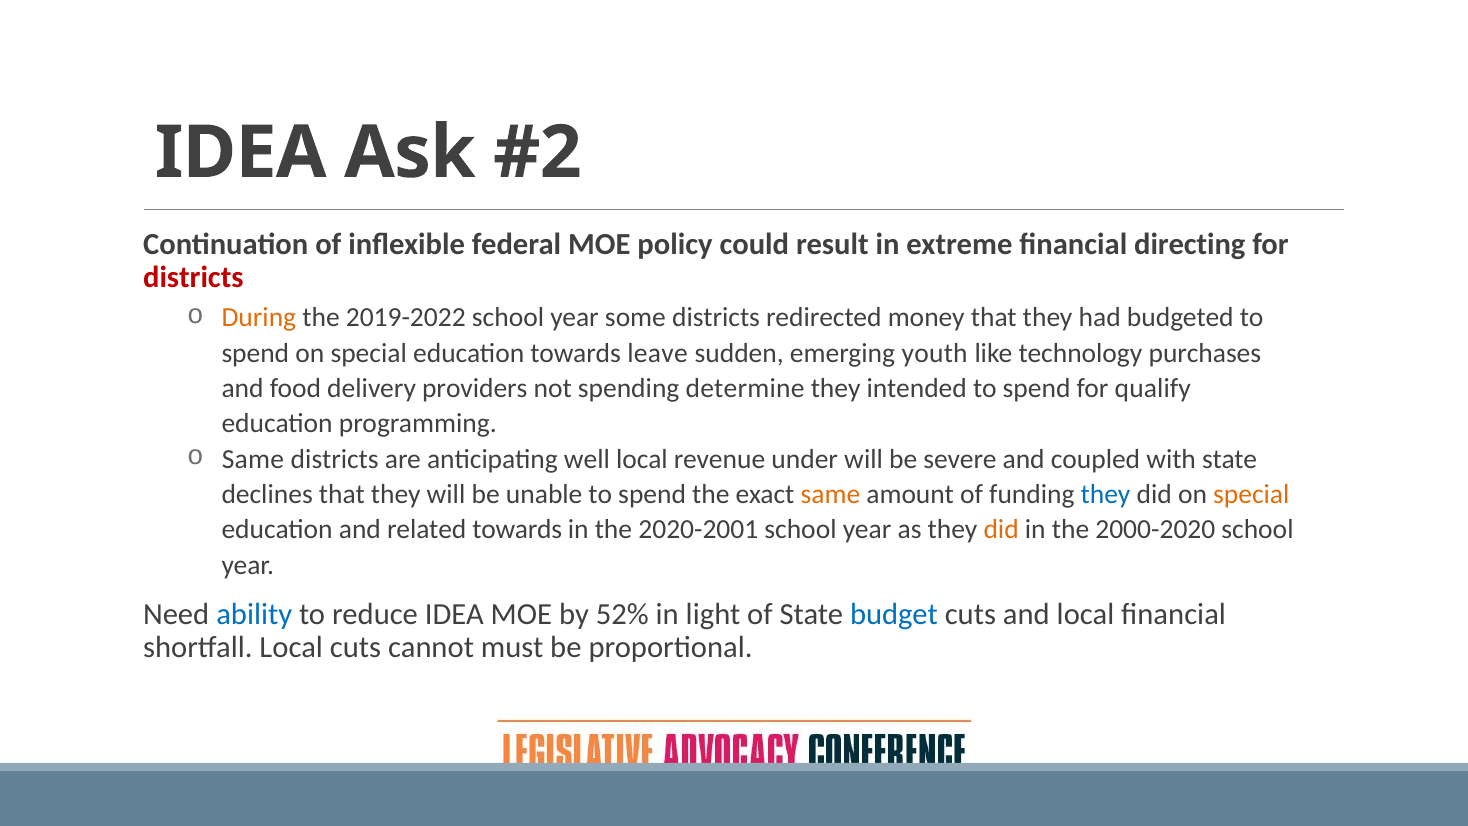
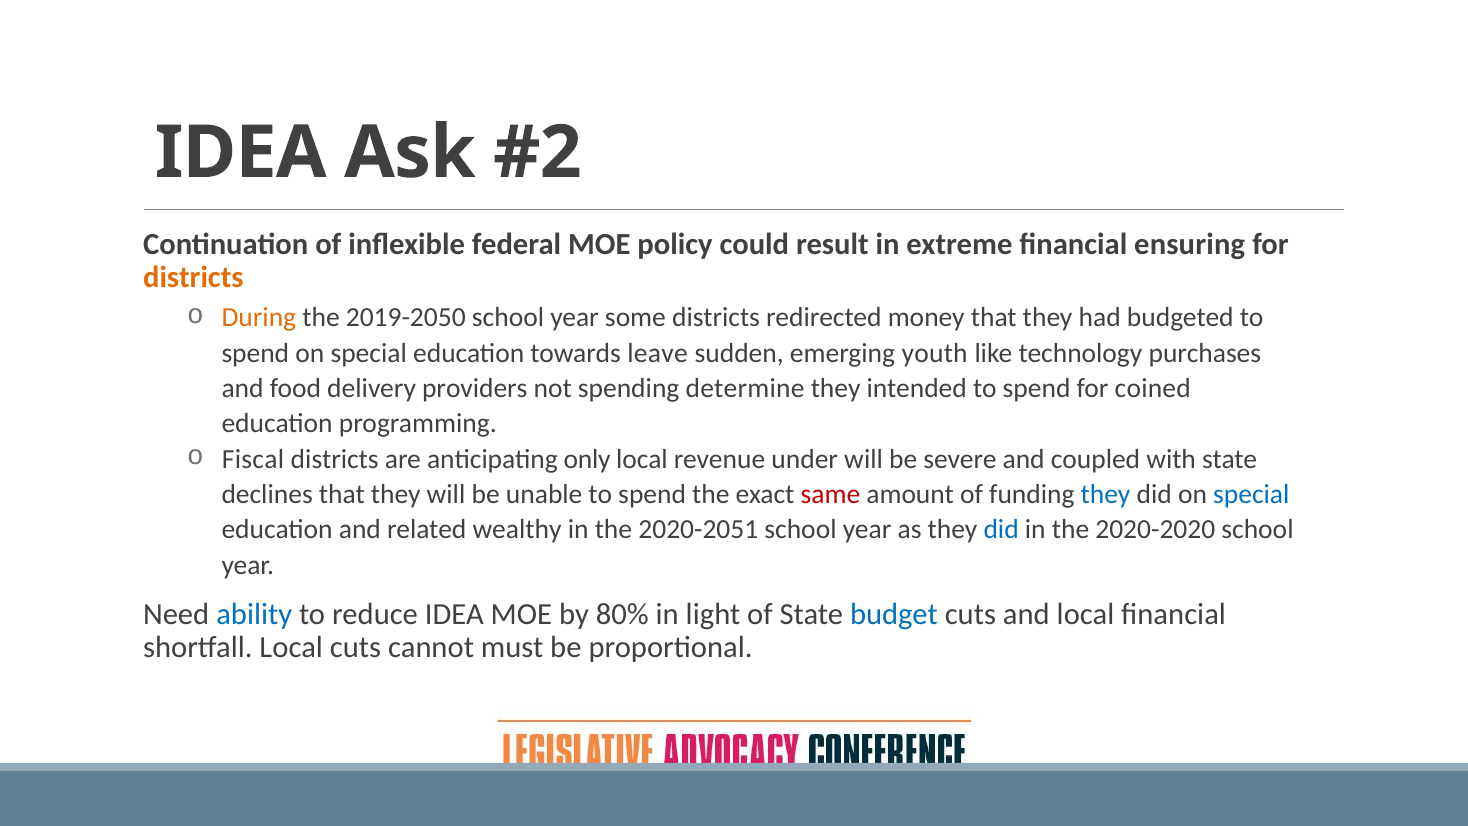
directing: directing -> ensuring
districts at (193, 277) colour: red -> orange
2019-2022: 2019-2022 -> 2019-2050
qualify: qualify -> coined
Same at (253, 459): Same -> Fiscal
well: well -> only
same at (830, 494) colour: orange -> red
special at (1251, 494) colour: orange -> blue
related towards: towards -> wealthy
2020-2001: 2020-2001 -> 2020-2051
did at (1001, 530) colour: orange -> blue
2000-2020: 2000-2020 -> 2020-2020
52%: 52% -> 80%
